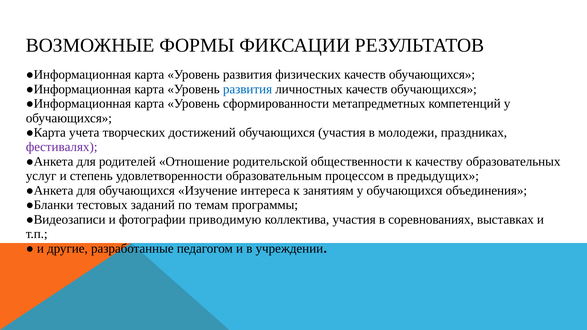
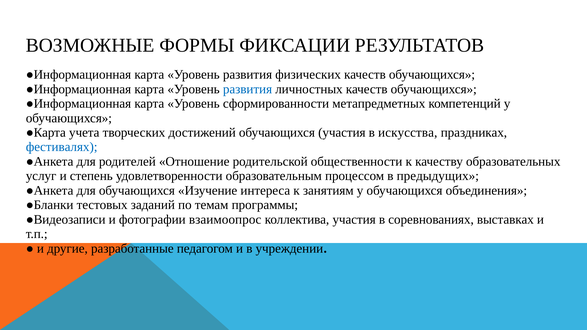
молодежи: молодежи -> искусства
фестивалях colour: purple -> blue
приводимую: приводимую -> взаимоопрос
